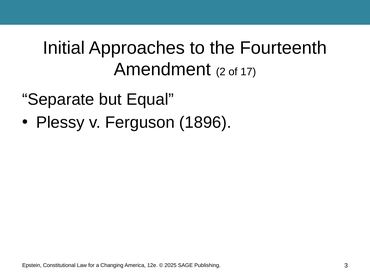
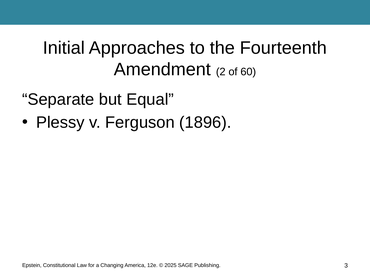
17: 17 -> 60
